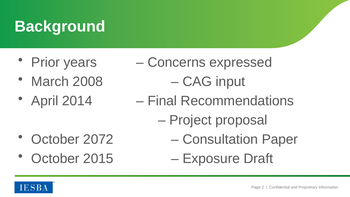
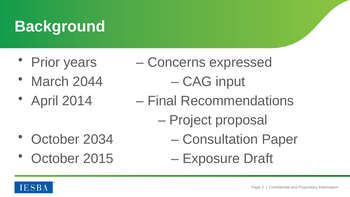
2008: 2008 -> 2044
2072: 2072 -> 2034
